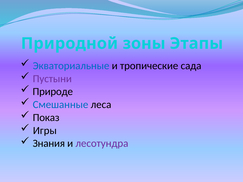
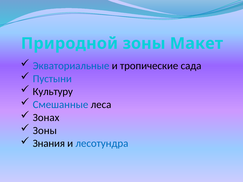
Этапы: Этапы -> Макет
Пустыни colour: purple -> blue
Природе: Природе -> Культуру
Показ: Показ -> Зонах
Игры at (45, 131): Игры -> Зоны
лесотундра colour: purple -> blue
